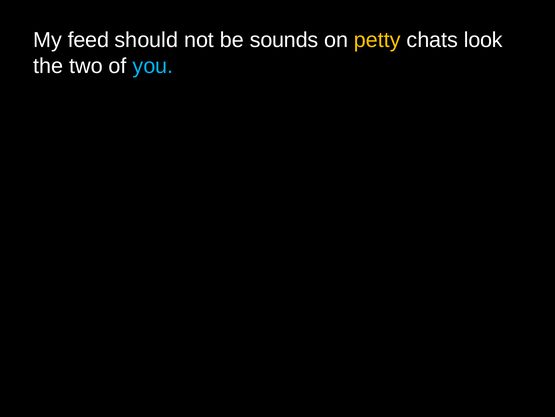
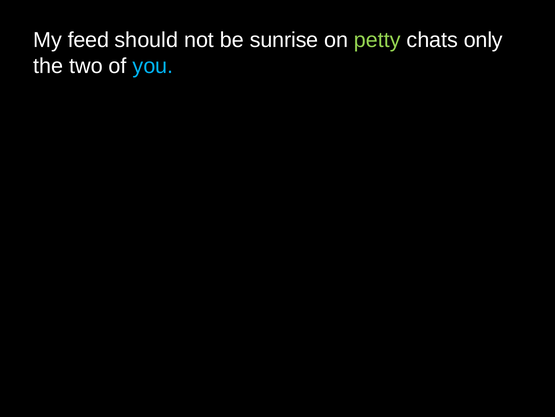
sounds: sounds -> sunrise
petty colour: yellow -> light green
look: look -> only
